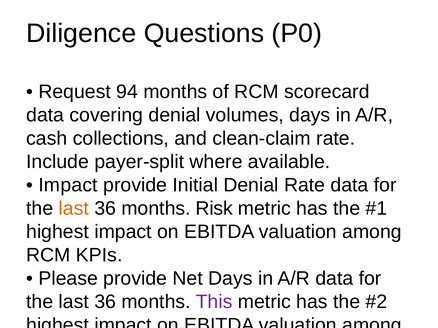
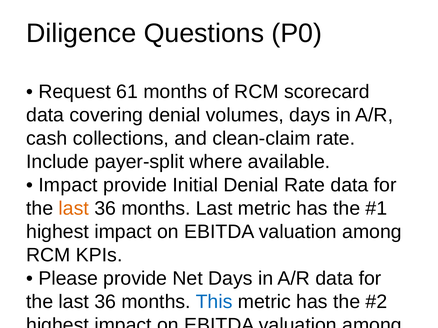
94: 94 -> 61
months Risk: Risk -> Last
This at (214, 302) colour: purple -> blue
